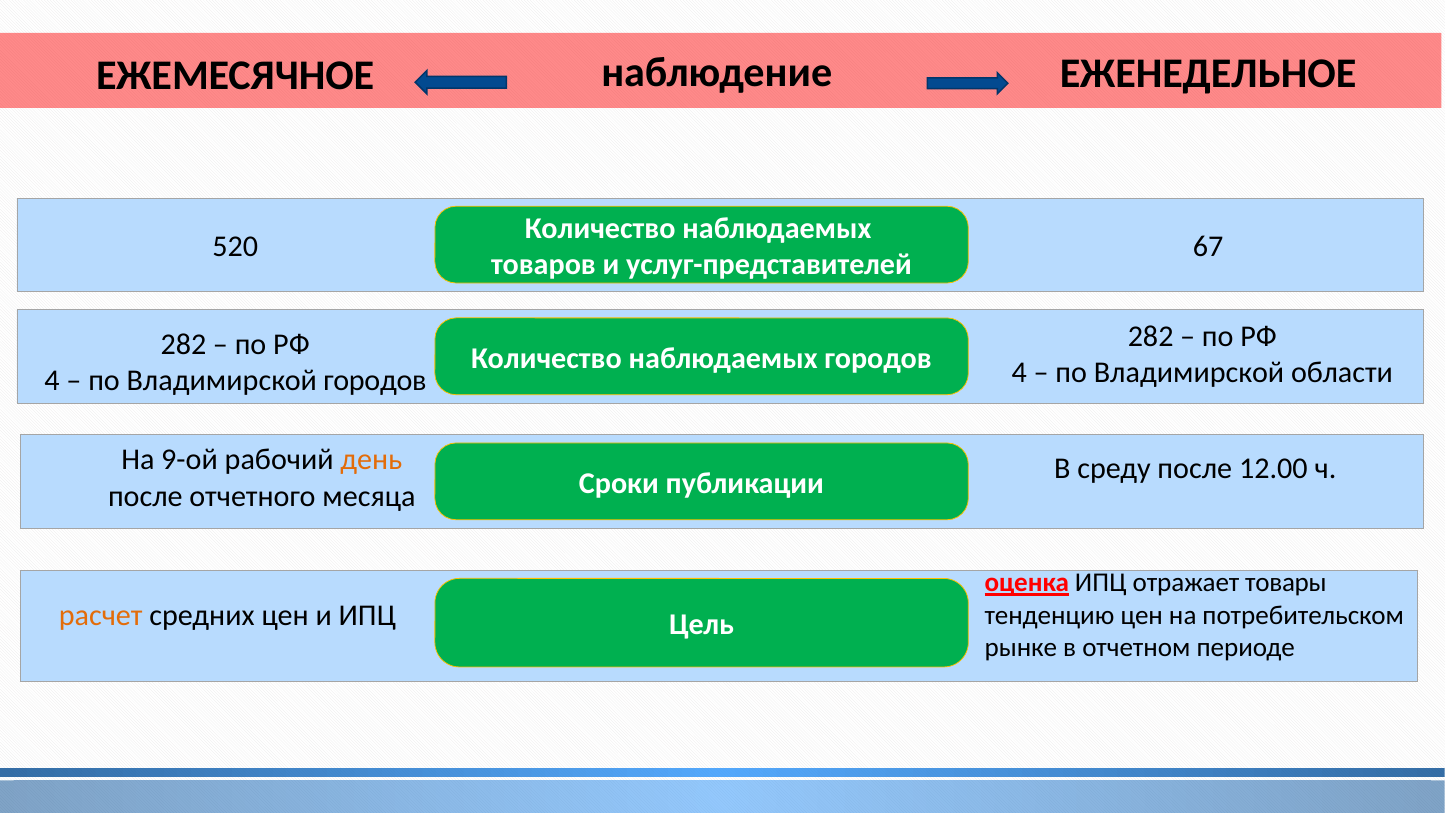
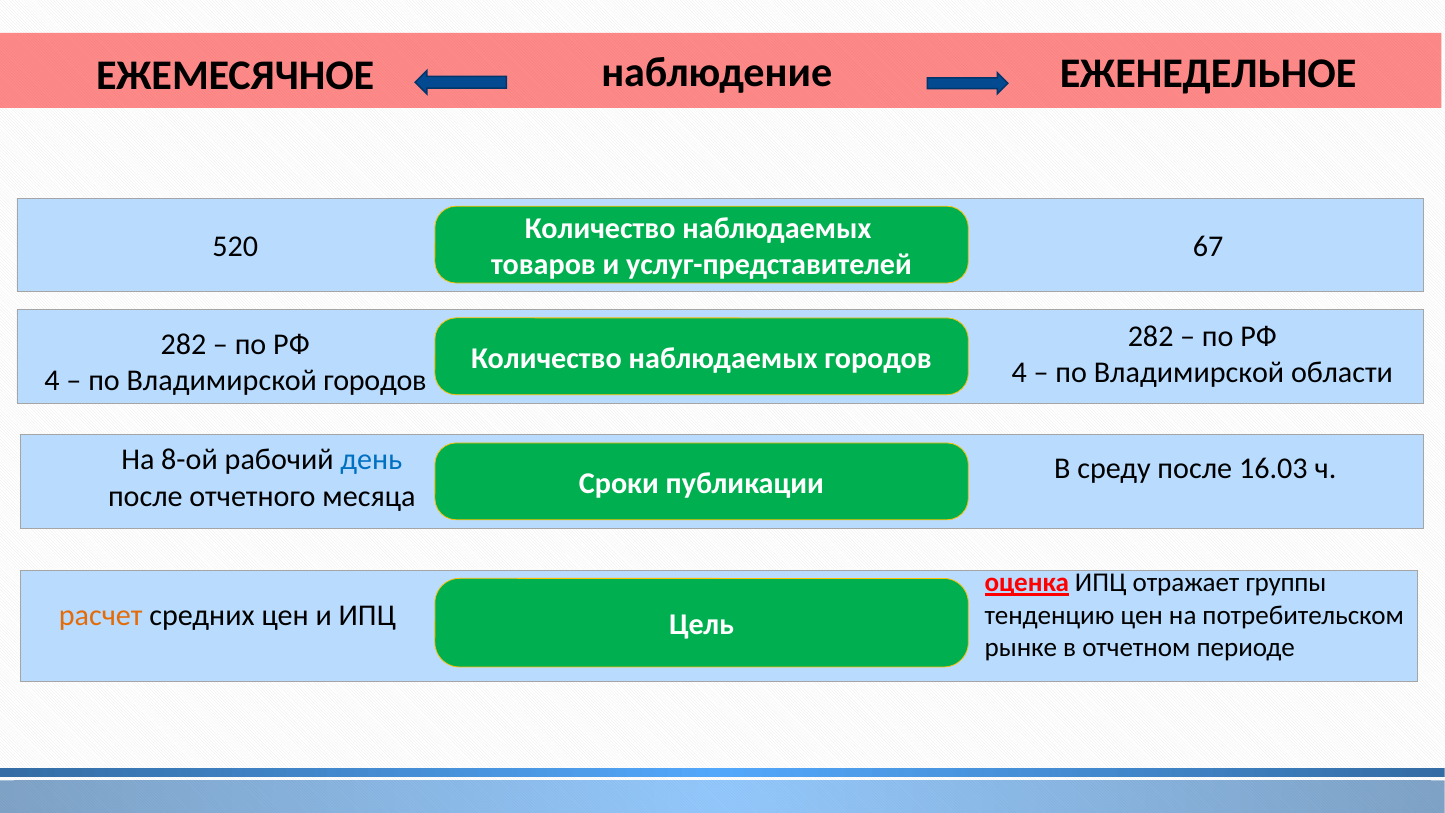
9-ой: 9-ой -> 8-ой
день colour: orange -> blue
12.00: 12.00 -> 16.03
товары: товары -> группы
